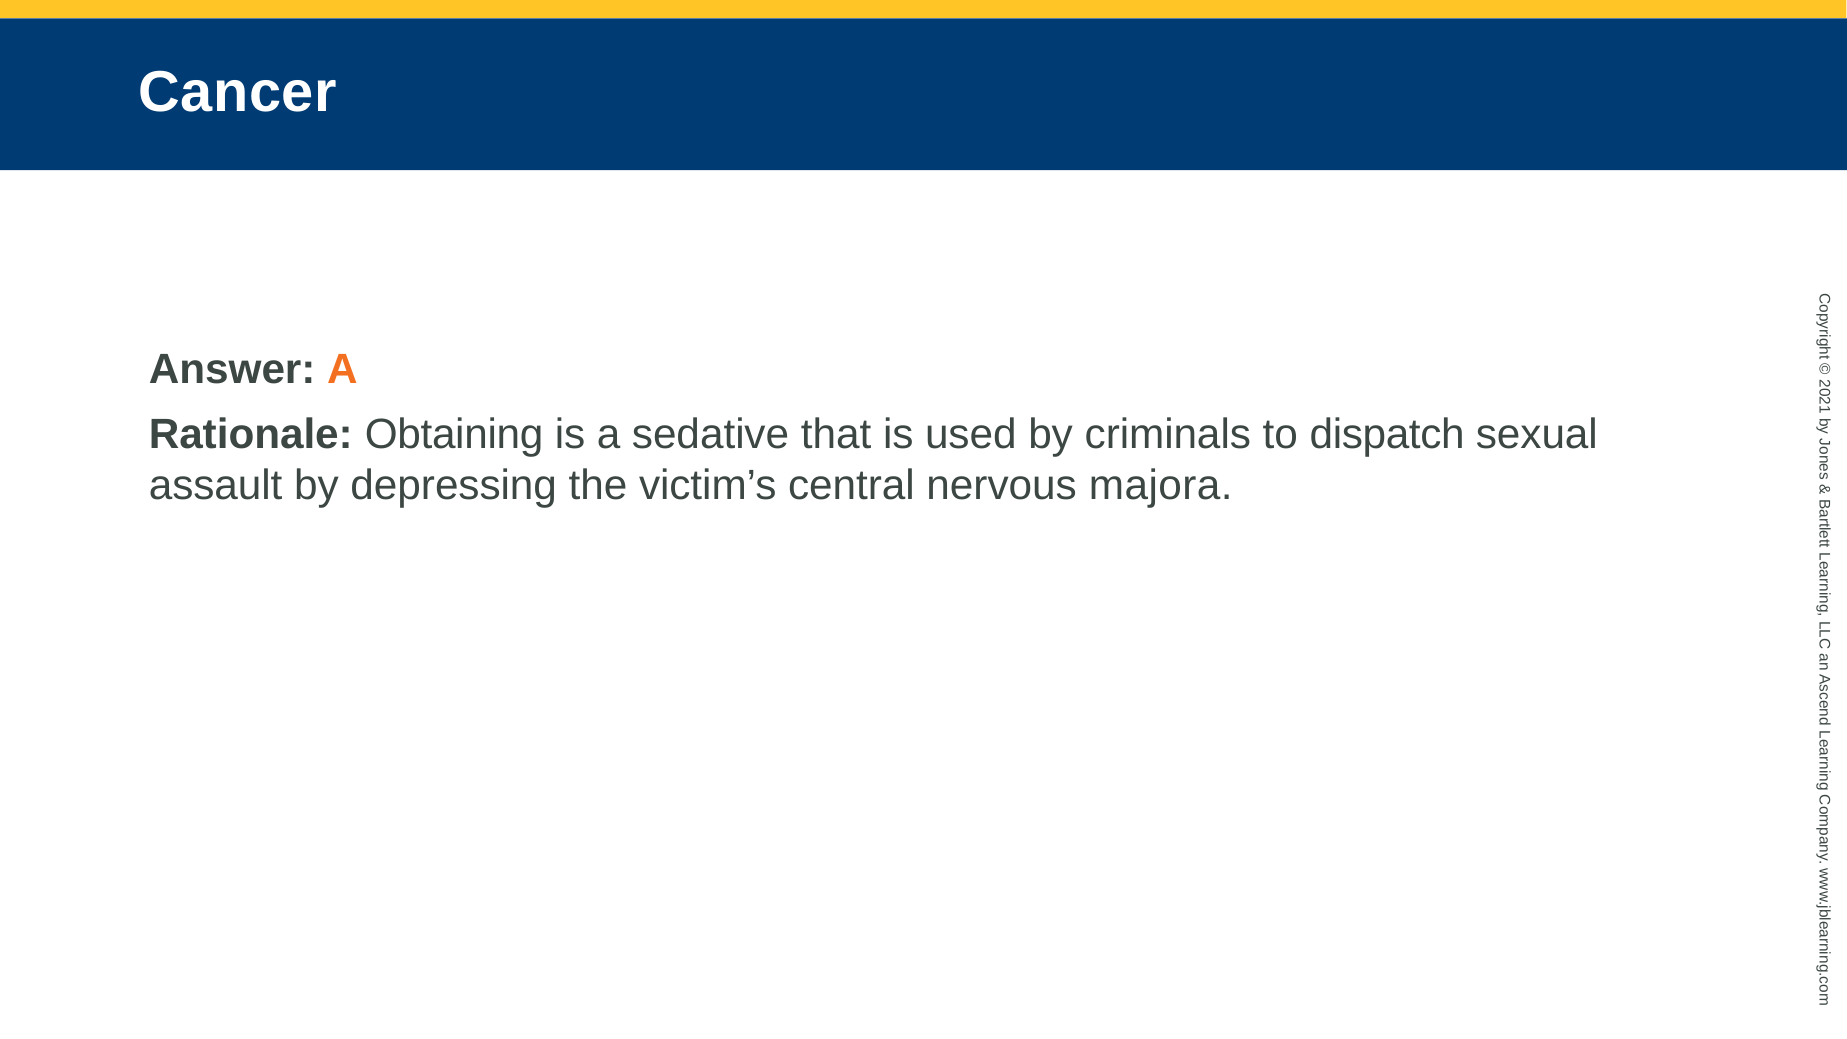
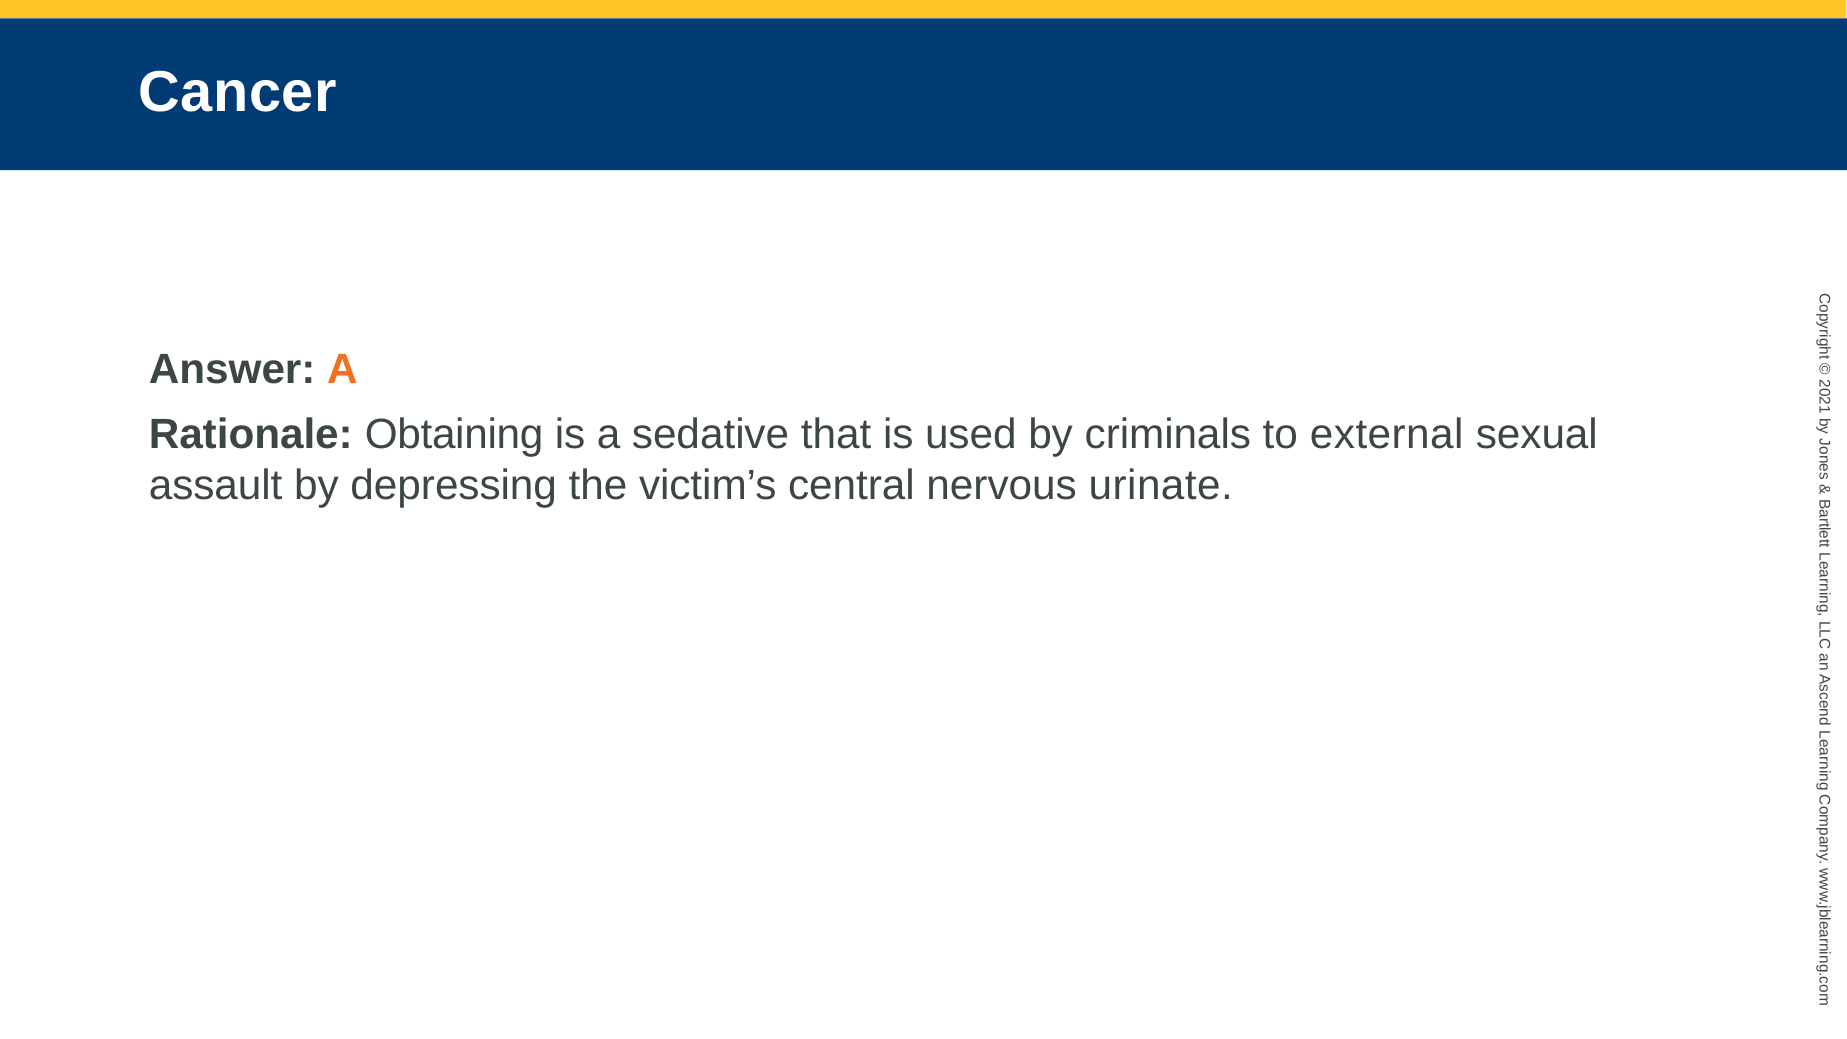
dispatch: dispatch -> external
majora: majora -> urinate
